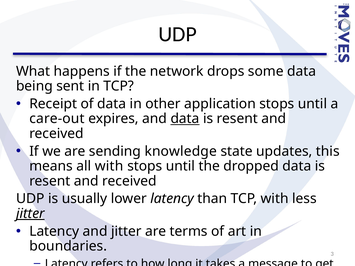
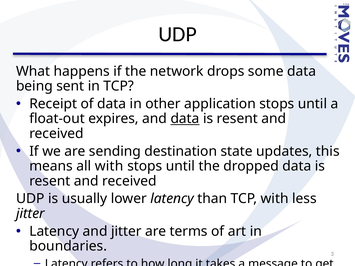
care-out: care-out -> float-out
sending knowledge: knowledge -> destination
jitter at (30, 214) underline: present -> none
